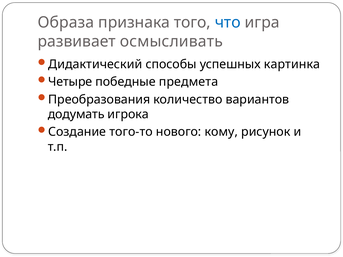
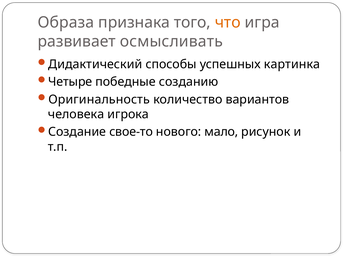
что colour: blue -> orange
предмета: предмета -> созданию
Преобразования: Преобразования -> Оригинальность
додумать: додумать -> человека
того-то: того-то -> свое-то
кому: кому -> мало
